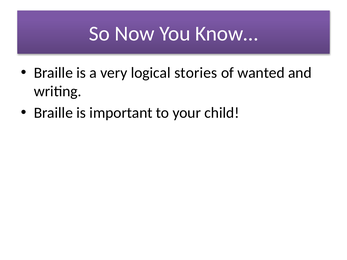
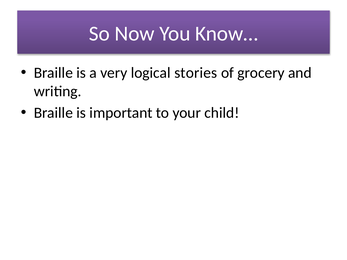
wanted: wanted -> grocery
